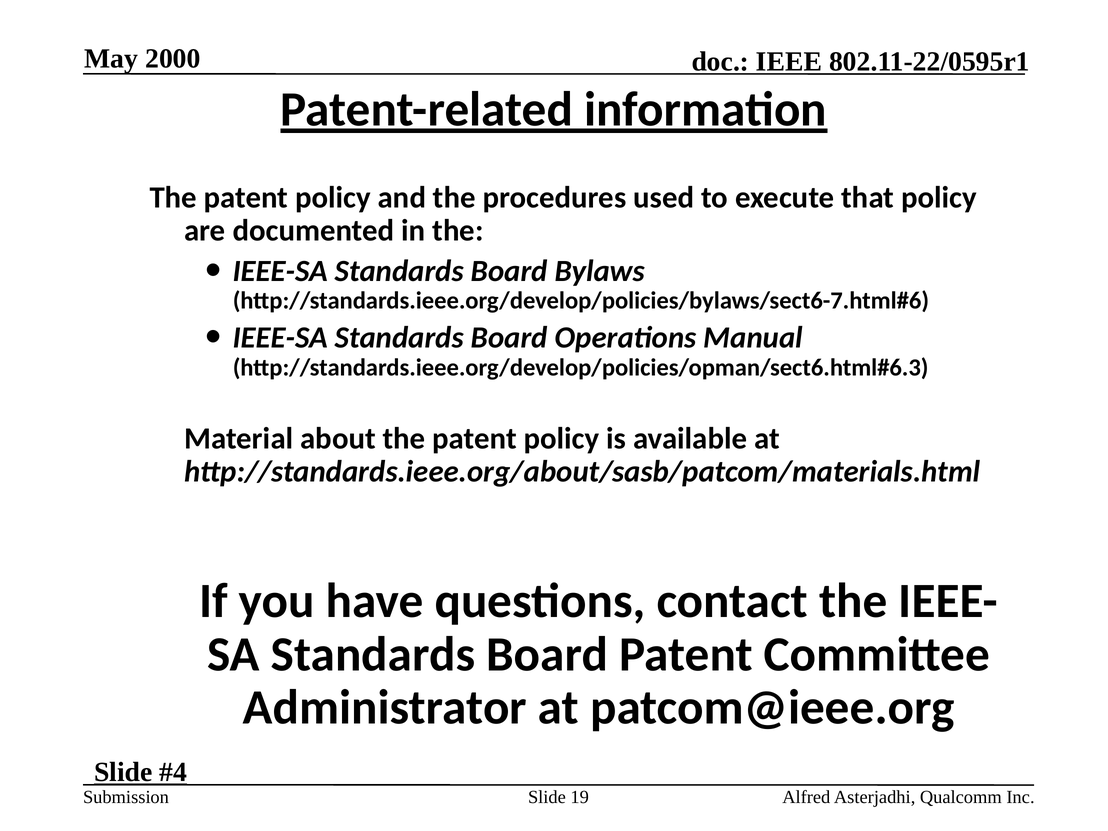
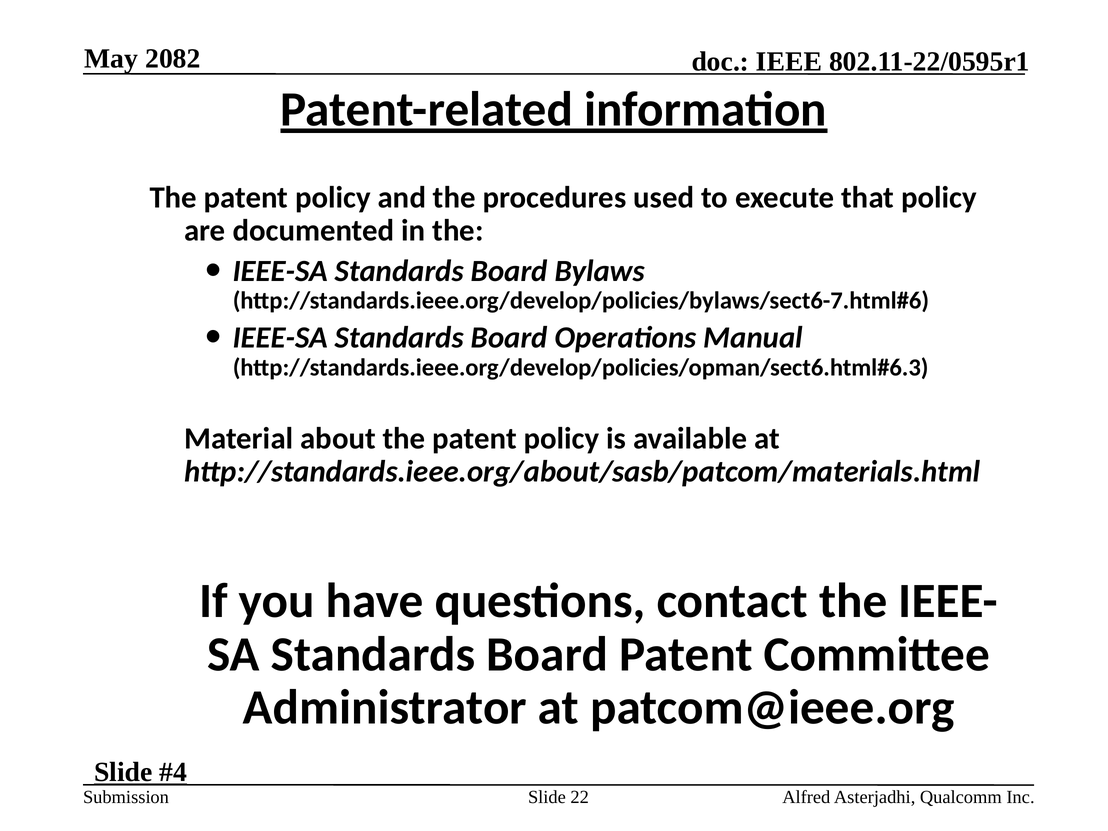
2000: 2000 -> 2082
19: 19 -> 22
